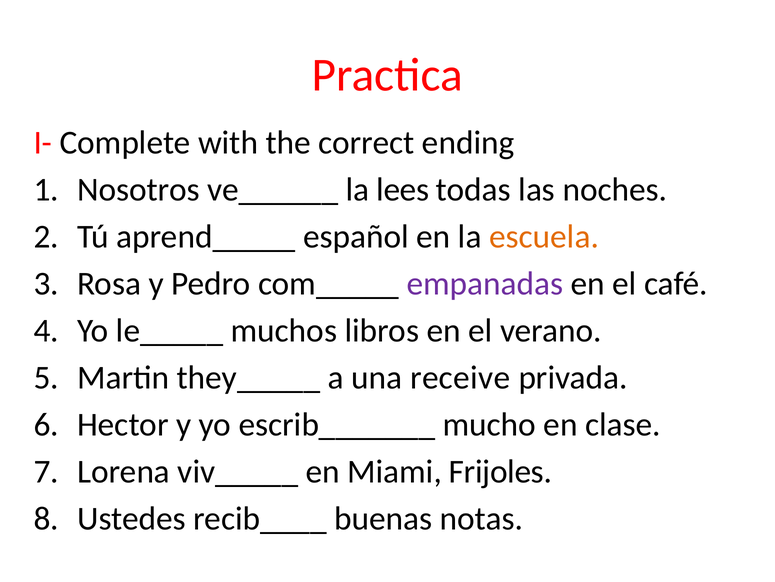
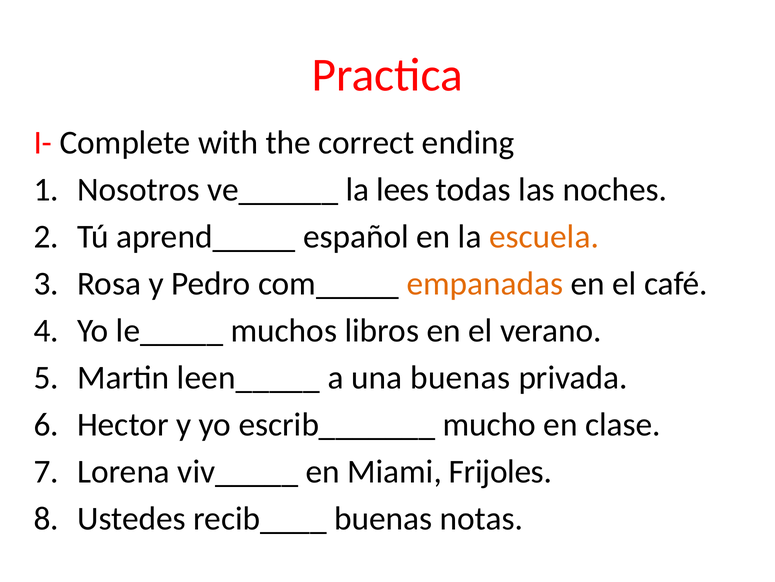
empanadas colour: purple -> orange
they_____: they_____ -> leen_____
una receive: receive -> buenas
